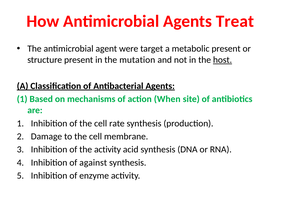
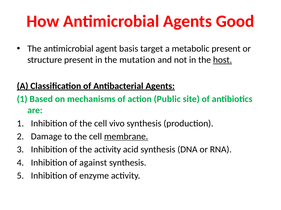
Treat: Treat -> Good
were: were -> basis
When: When -> Public
rate: rate -> vivo
membrane underline: none -> present
